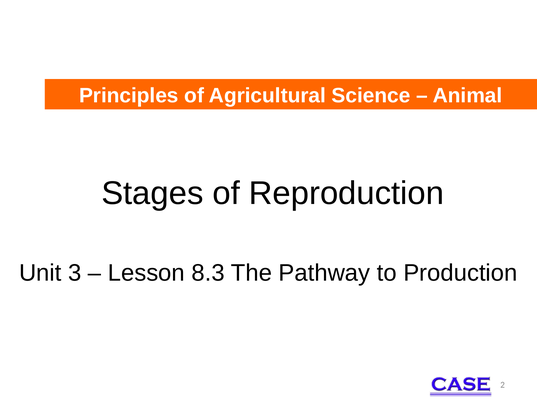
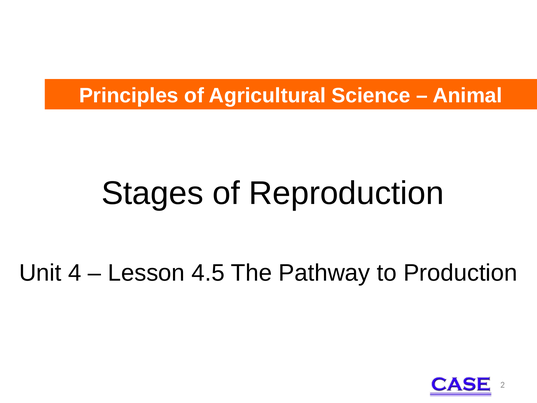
3: 3 -> 4
8.3: 8.3 -> 4.5
